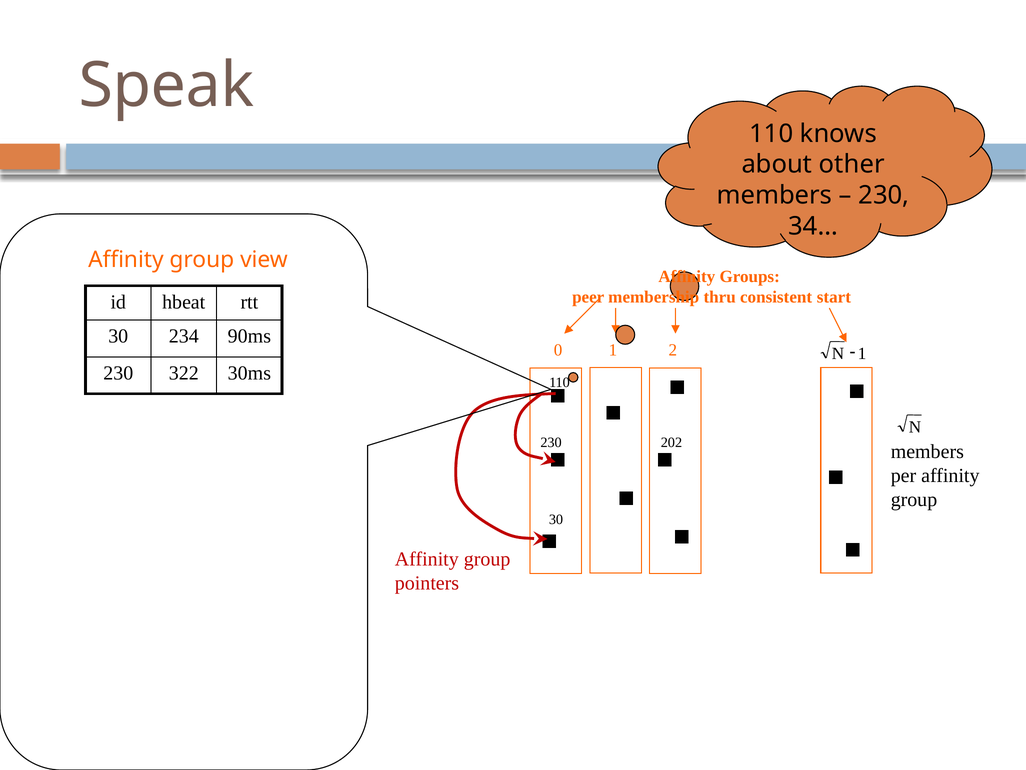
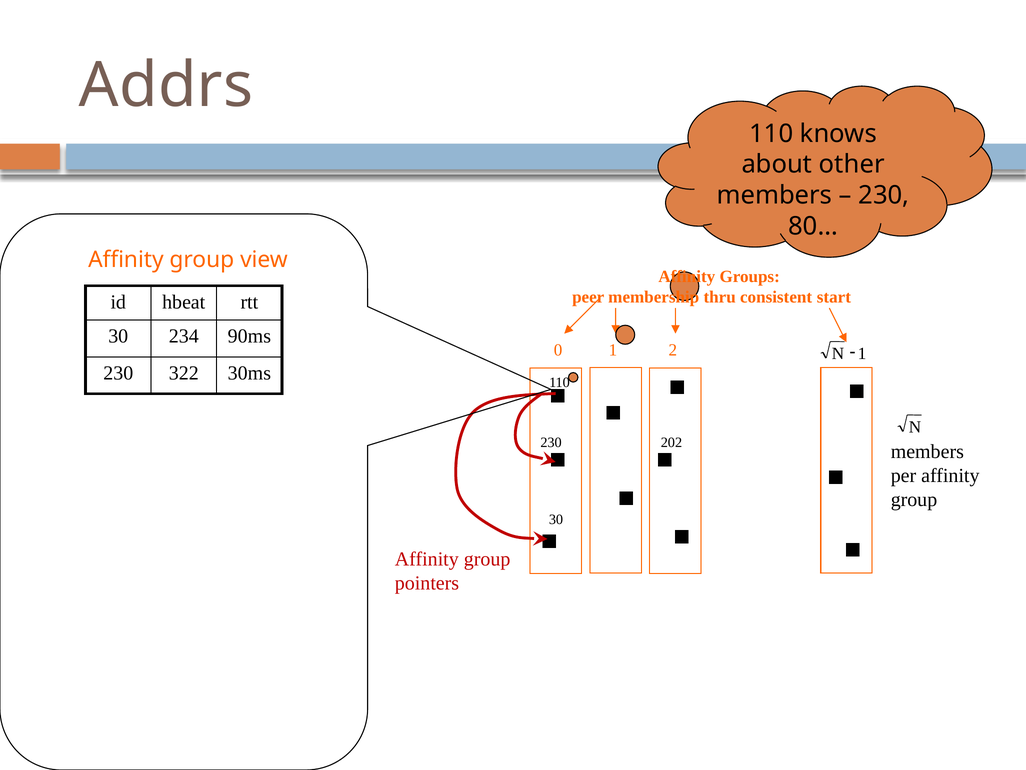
Speak: Speak -> Addrs
34…: 34… -> 80…
